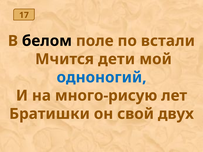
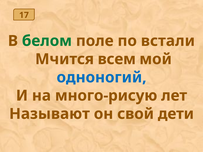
белом colour: black -> green
дети: дети -> всем
Братишки: Братишки -> Называют
двух: двух -> дети
